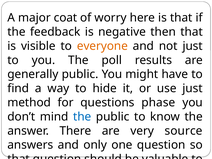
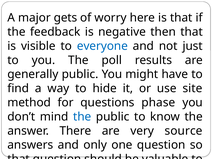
coat: coat -> gets
everyone colour: orange -> blue
use just: just -> site
